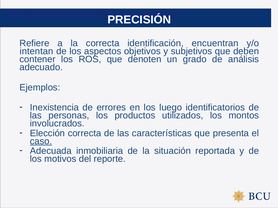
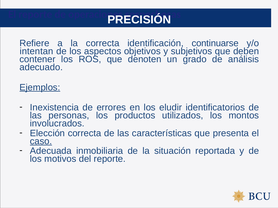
encuentran: encuentran -> continuarse
Ejemplos underline: none -> present
luego: luego -> eludir
